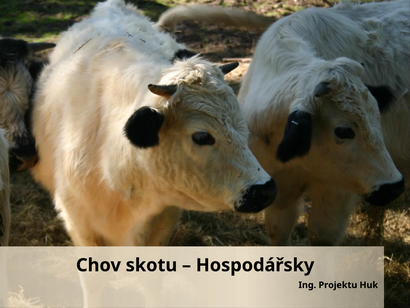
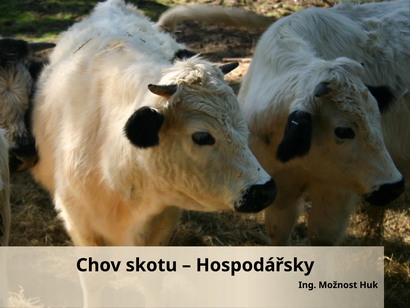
Projektu: Projektu -> Možnost
